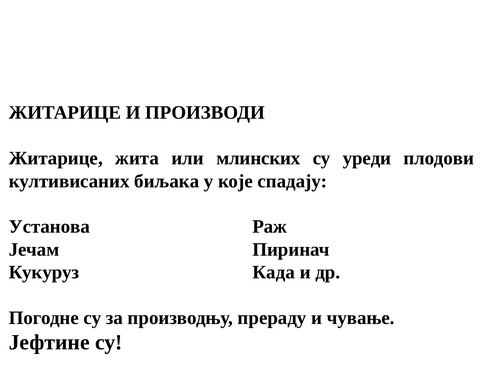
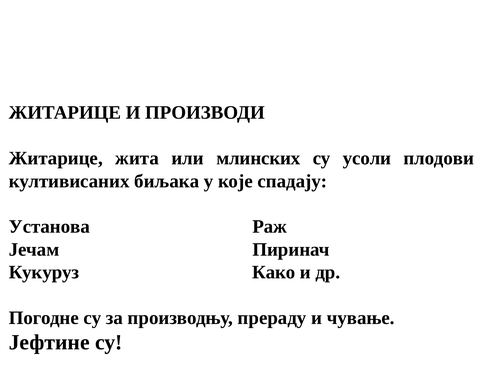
уреди: уреди -> усоли
Када: Када -> Како
